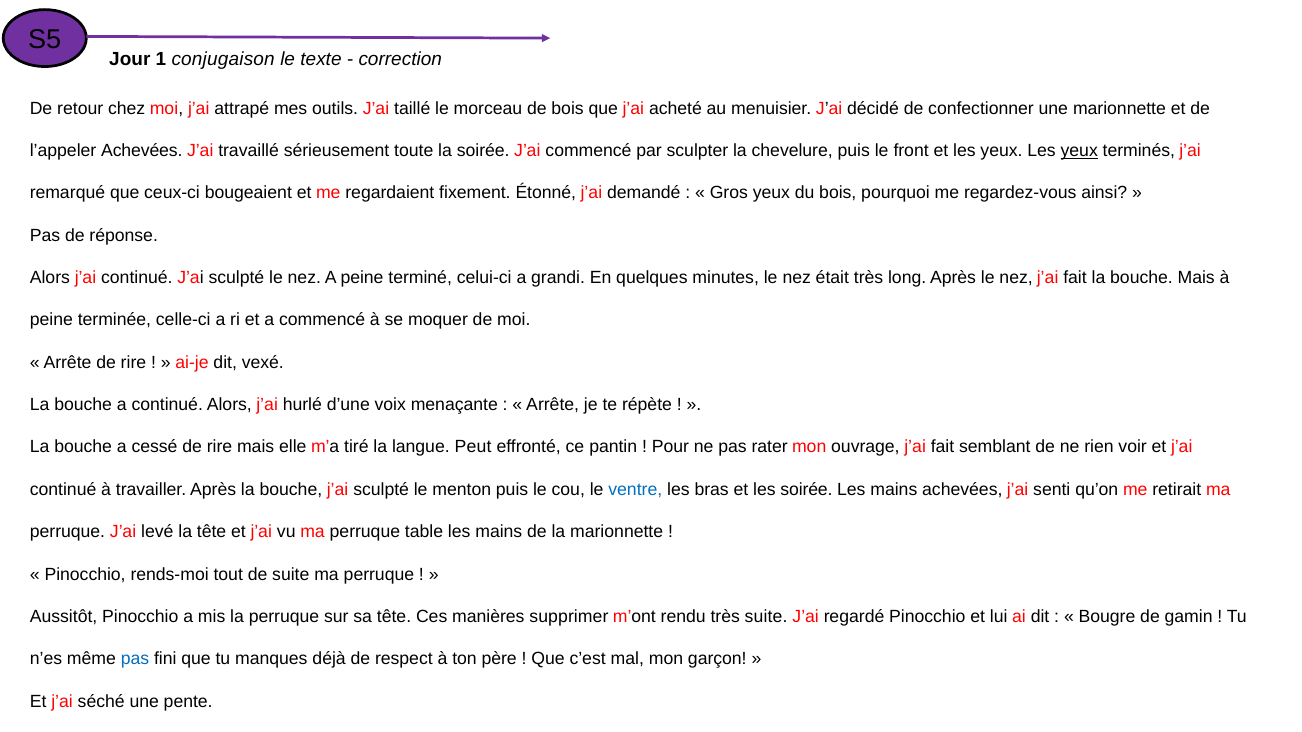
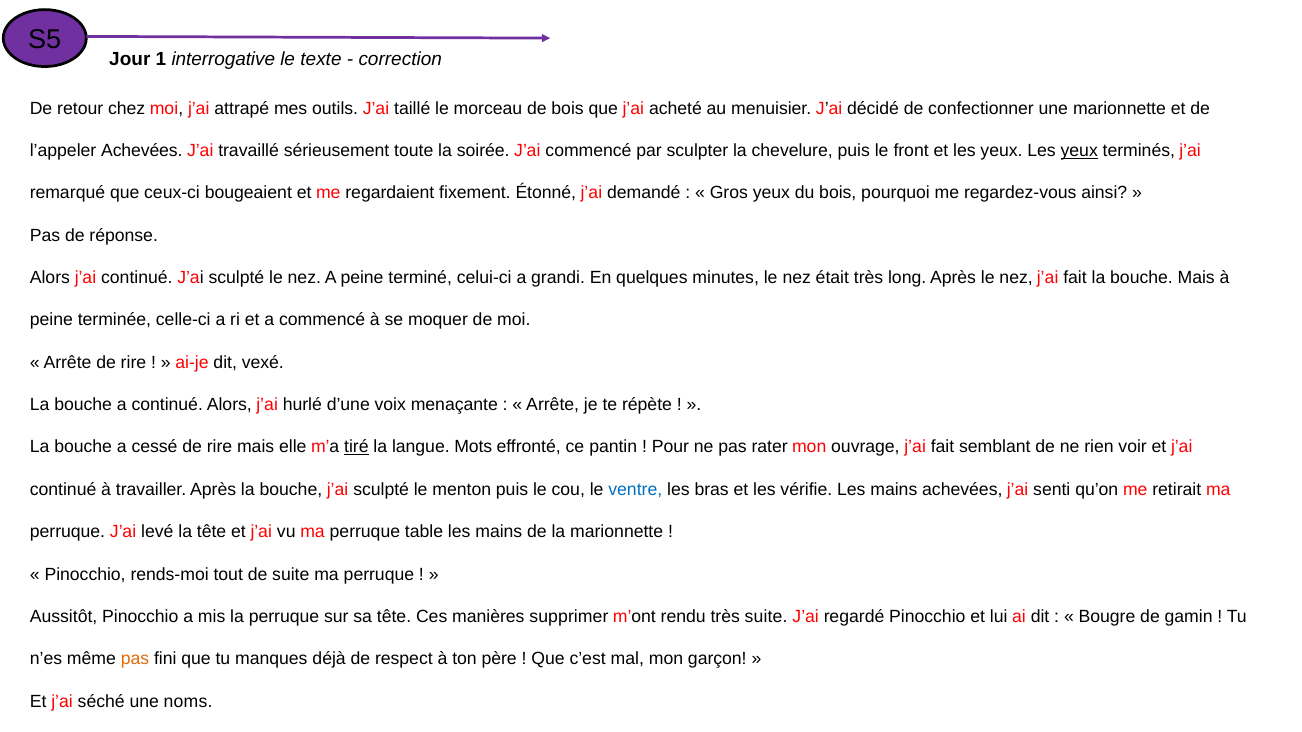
conjugaison: conjugaison -> interrogative
tiré underline: none -> present
Peut: Peut -> Mots
les soirée: soirée -> vérifie
pas at (135, 659) colour: blue -> orange
pente: pente -> noms
